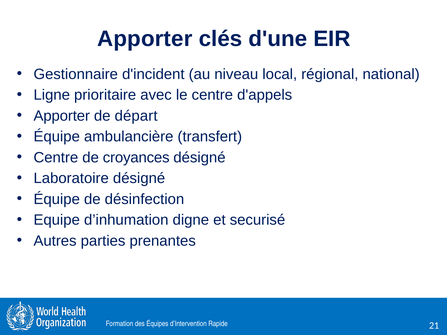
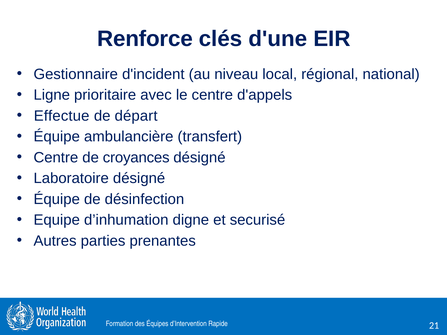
Apporter at (145, 39): Apporter -> Renforce
Apporter at (62, 116): Apporter -> Effectue
